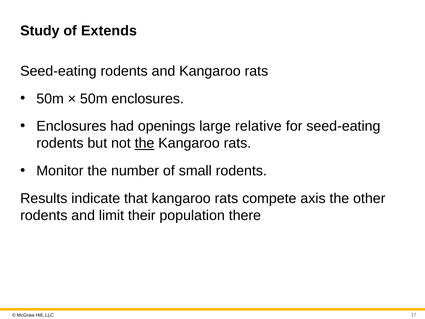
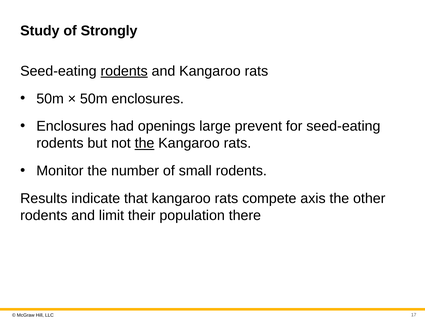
Extends: Extends -> Strongly
rodents at (124, 71) underline: none -> present
relative: relative -> prevent
